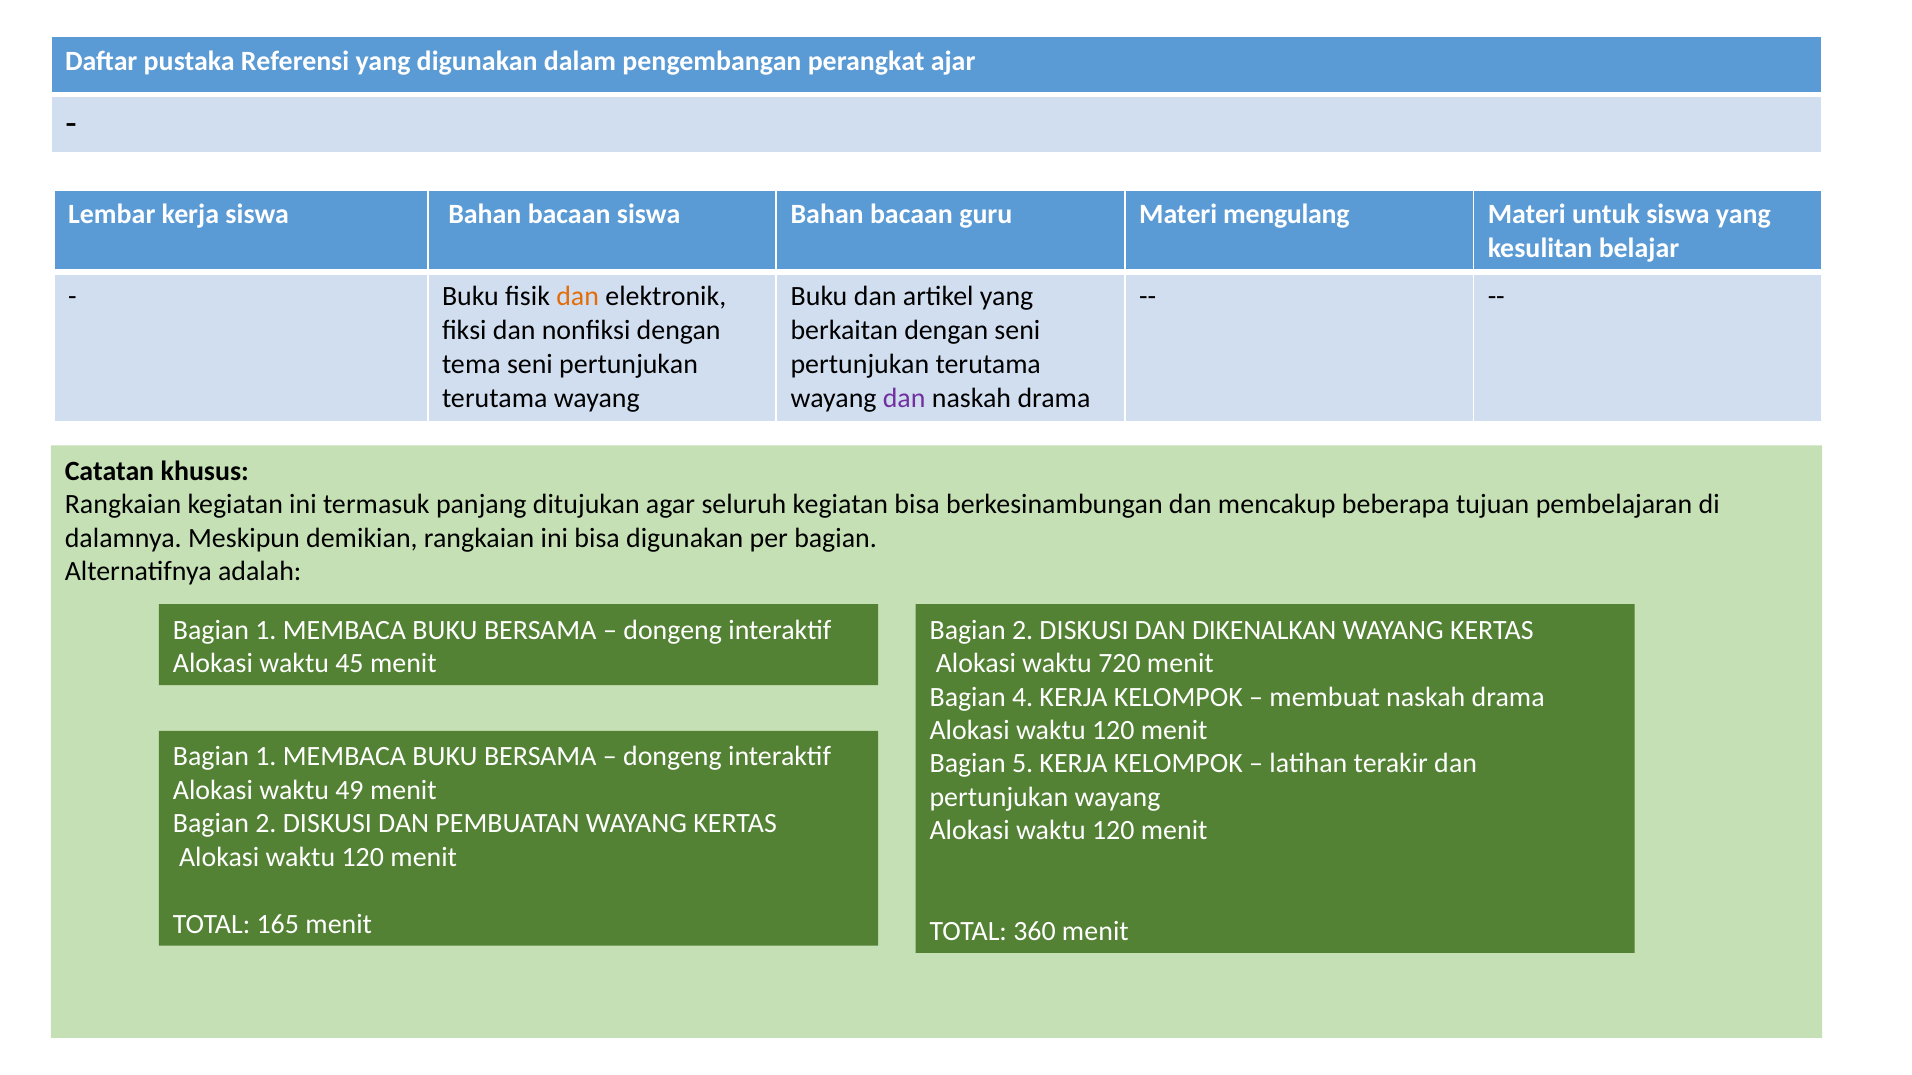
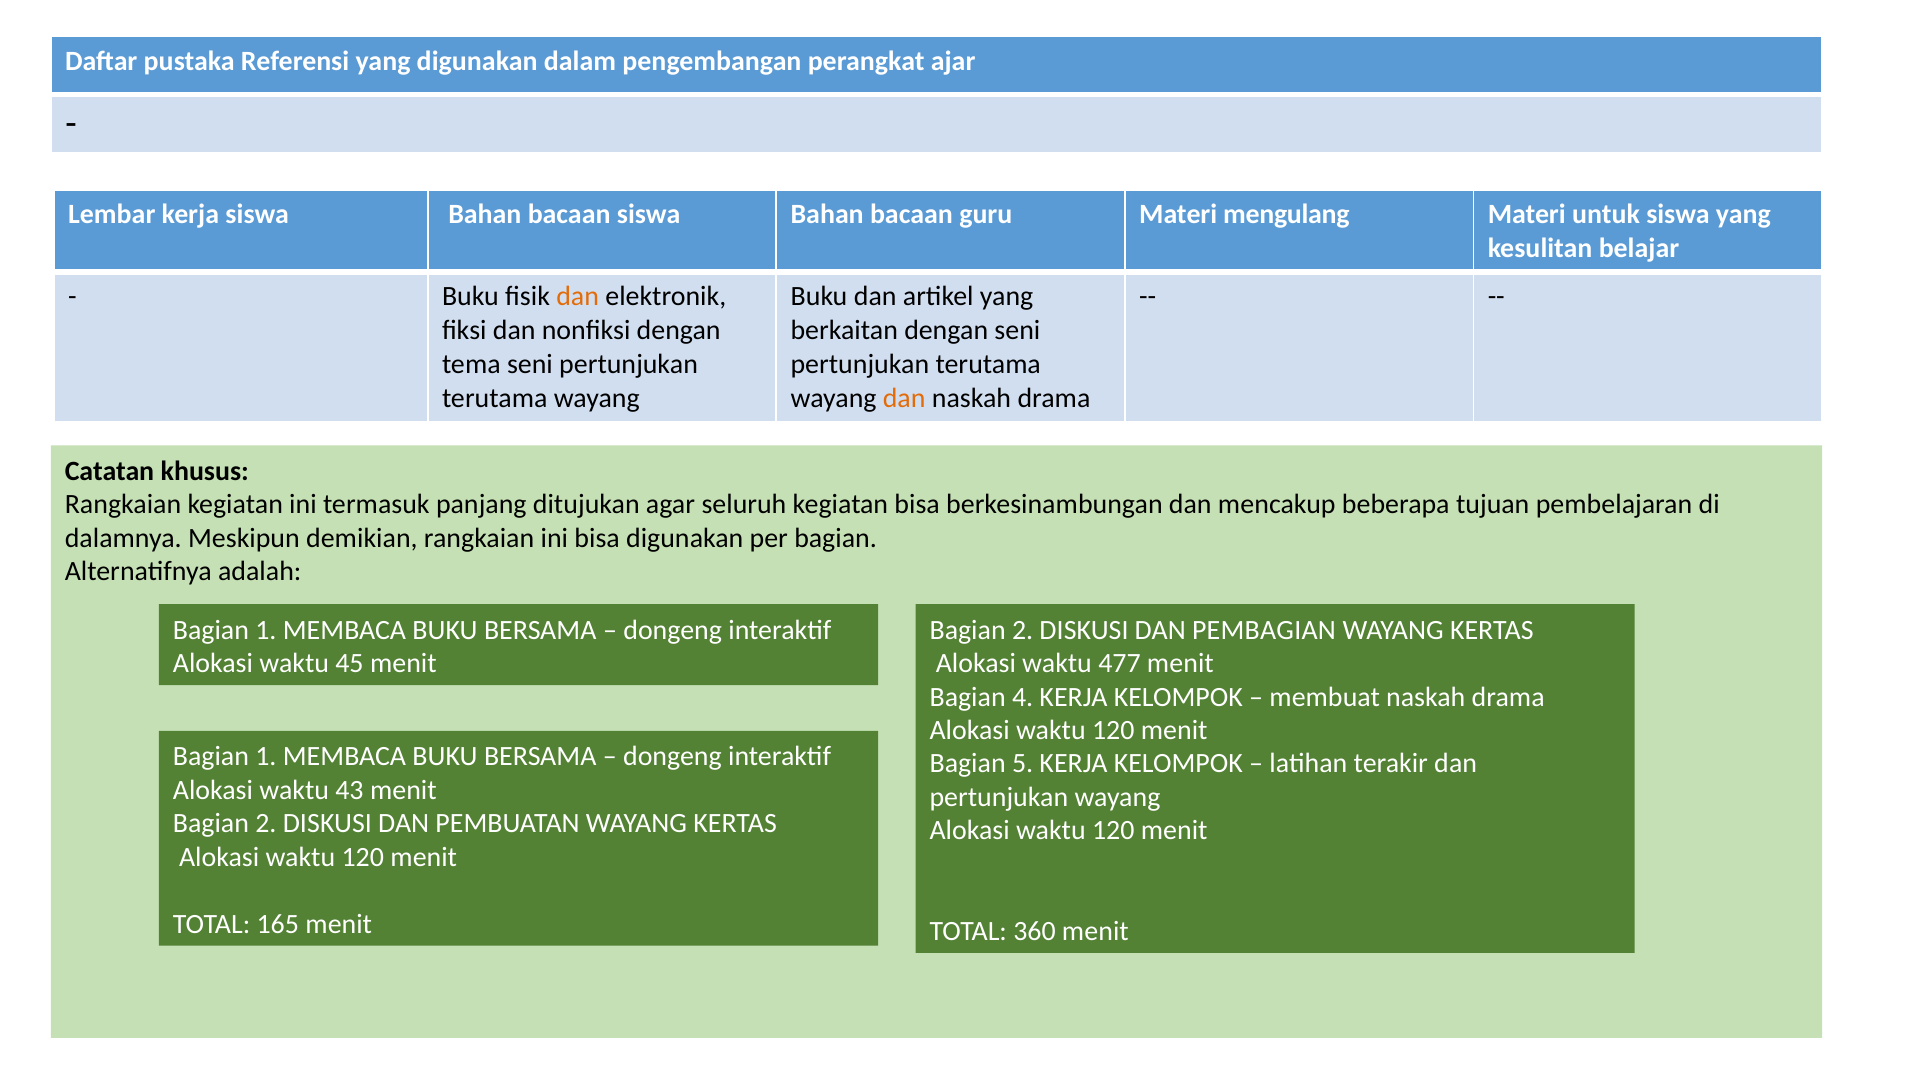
dan at (904, 398) colour: purple -> orange
DIKENALKAN: DIKENALKAN -> PEMBAGIAN
720: 720 -> 477
49: 49 -> 43
